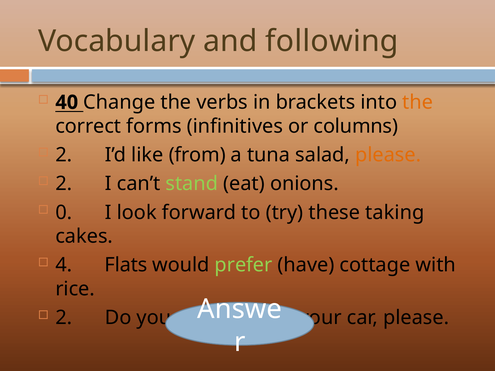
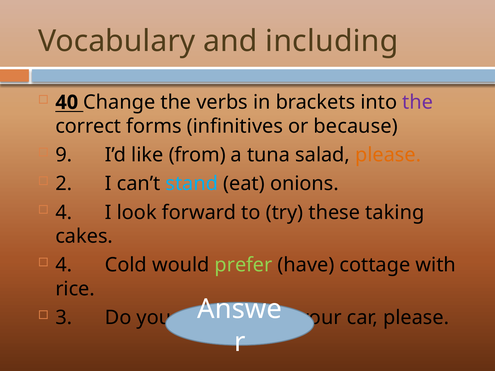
following: following -> including
the at (418, 102) colour: orange -> purple
columns: columns -> because
2 at (64, 155): 2 -> 9
stand colour: light green -> light blue
0 at (64, 213): 0 -> 4
Flats: Flats -> Cold
2 at (64, 318): 2 -> 3
